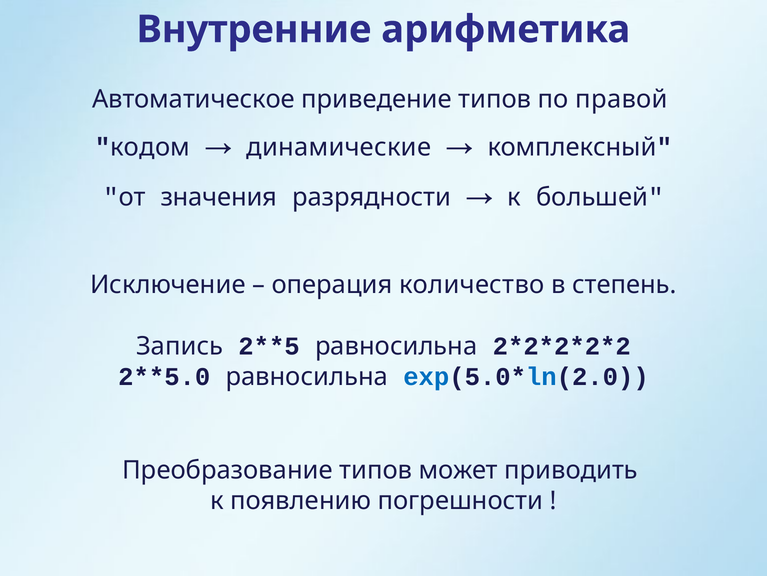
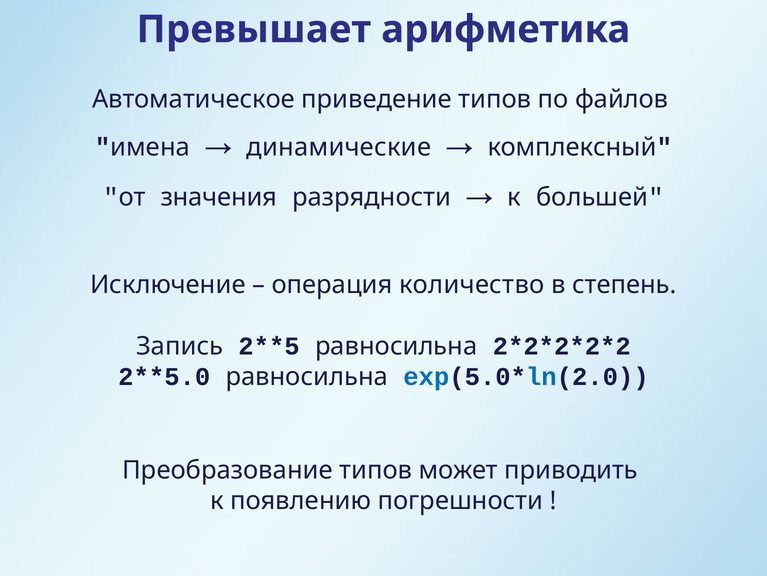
Внутренние: Внутренние -> Превышает
правой: правой -> файлов
кодом: кодом -> имена
